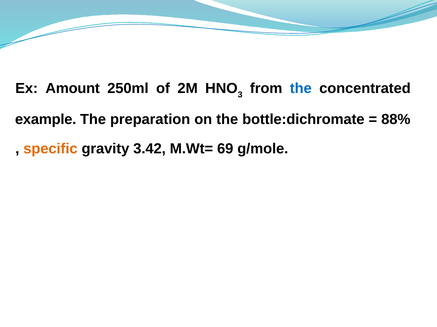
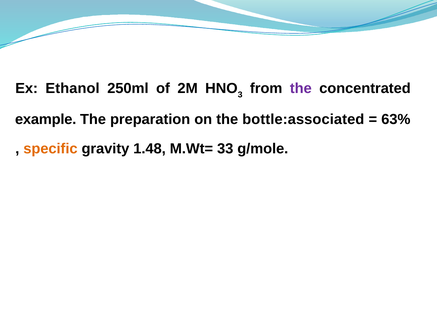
Amount: Amount -> Ethanol
the at (301, 89) colour: blue -> purple
bottle:dichromate: bottle:dichromate -> bottle:associated
88%: 88% -> 63%
3.42: 3.42 -> 1.48
69: 69 -> 33
